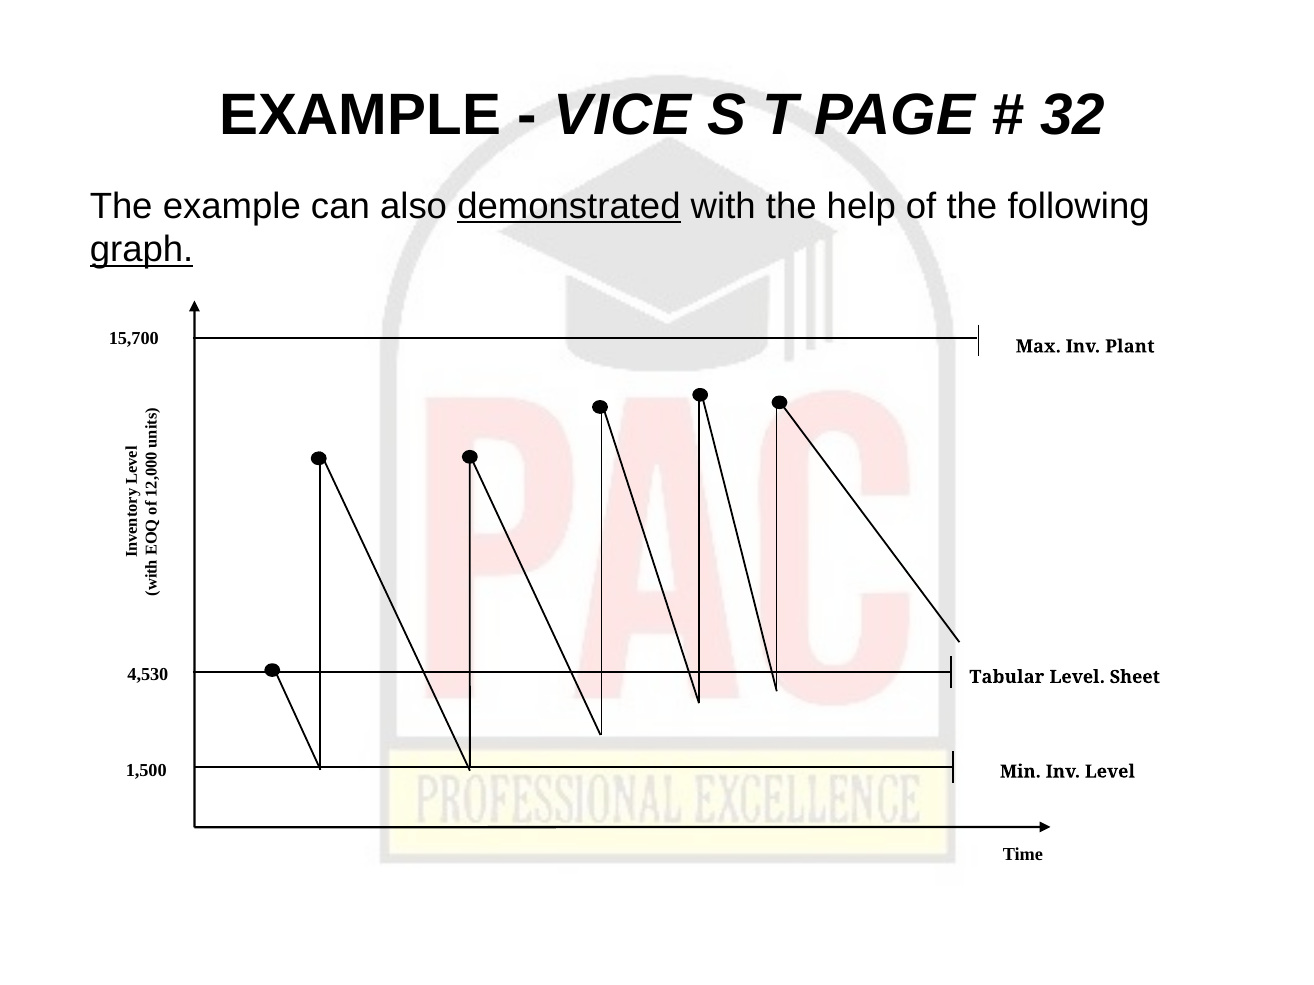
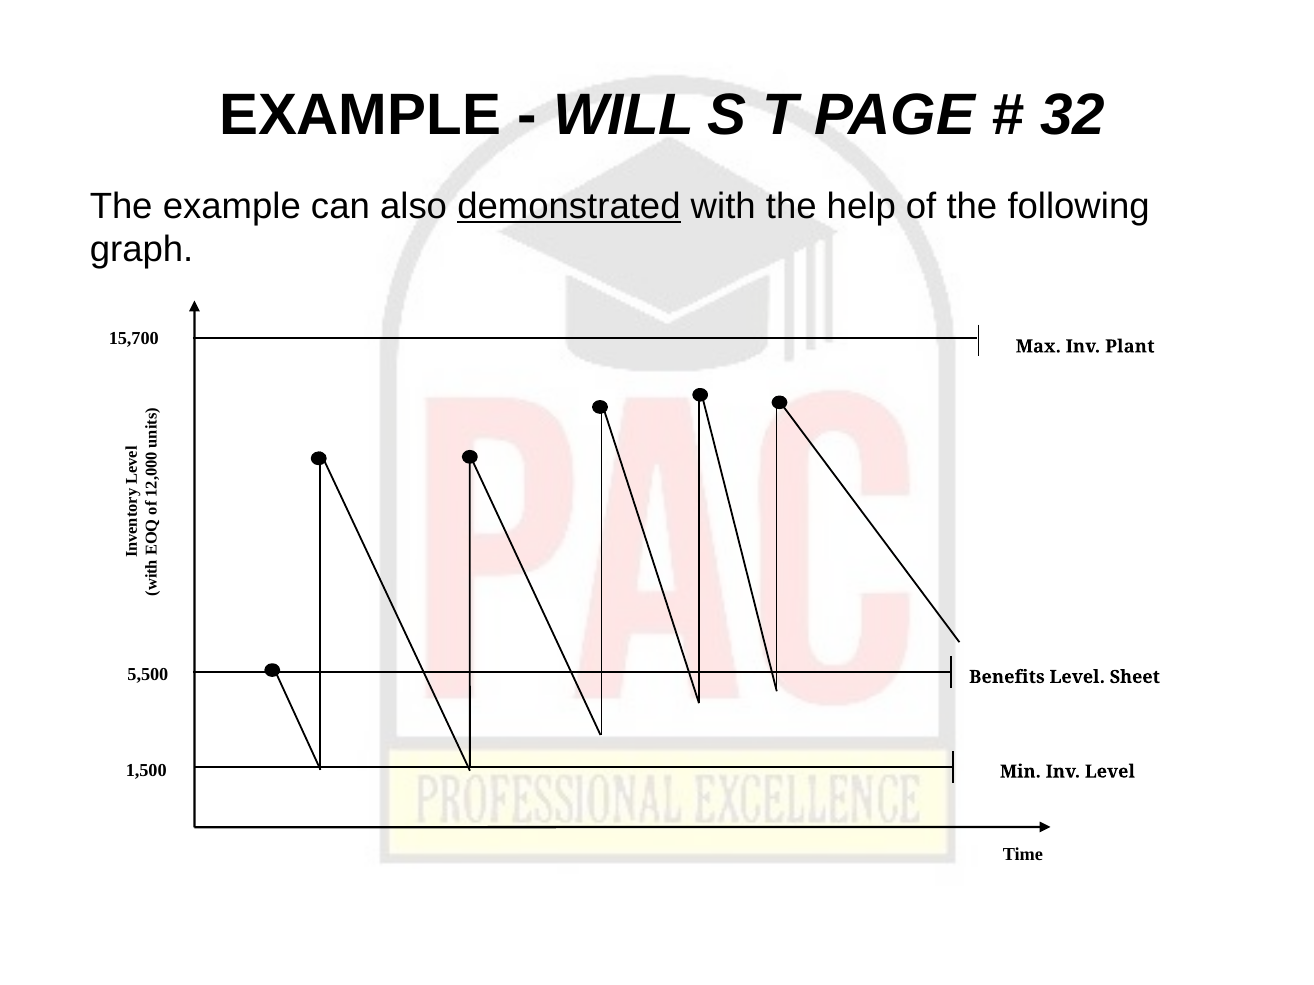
VICE: VICE -> WILL
graph underline: present -> none
4,530: 4,530 -> 5,500
Tabular: Tabular -> Benefits
